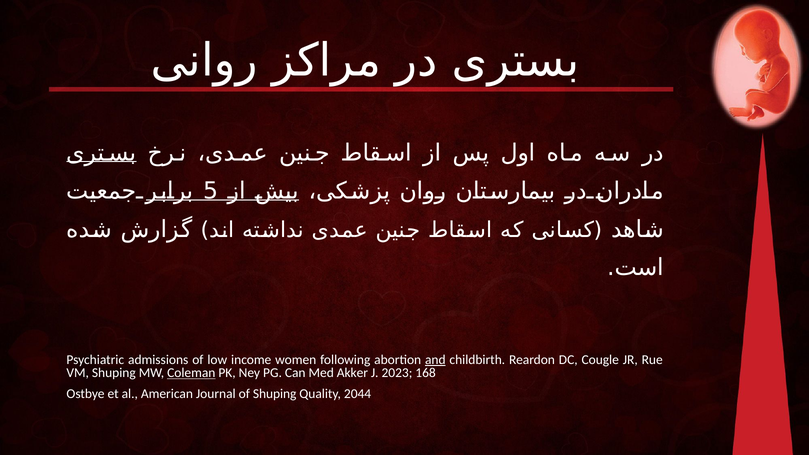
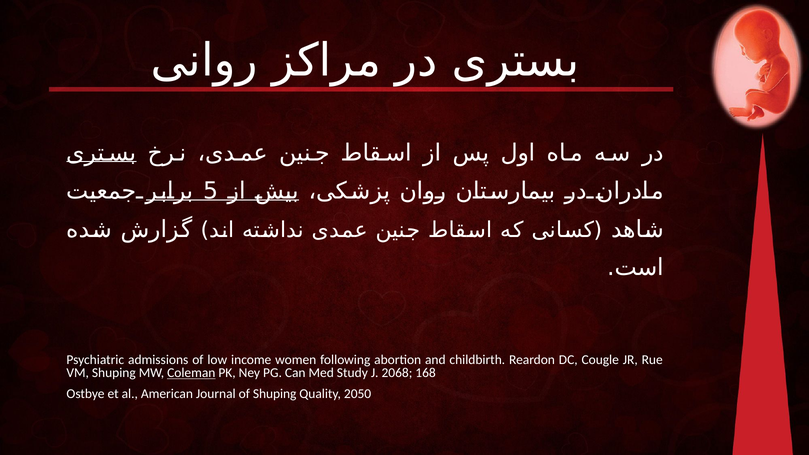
and underline: present -> none
Akker: Akker -> Study
2023: 2023 -> 2068
2044: 2044 -> 2050
